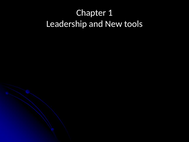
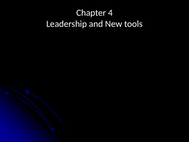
1: 1 -> 4
